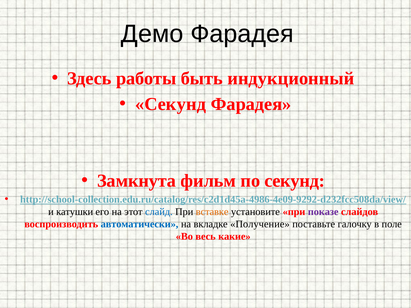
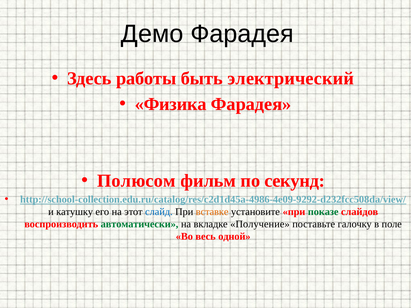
индукционный: индукционный -> электрический
Секунд at (170, 104): Секунд -> Физика
Замкнута: Замкнута -> Полюсом
катушки: катушки -> катушку
показе colour: purple -> green
автоматически colour: blue -> green
какие: какие -> одной
